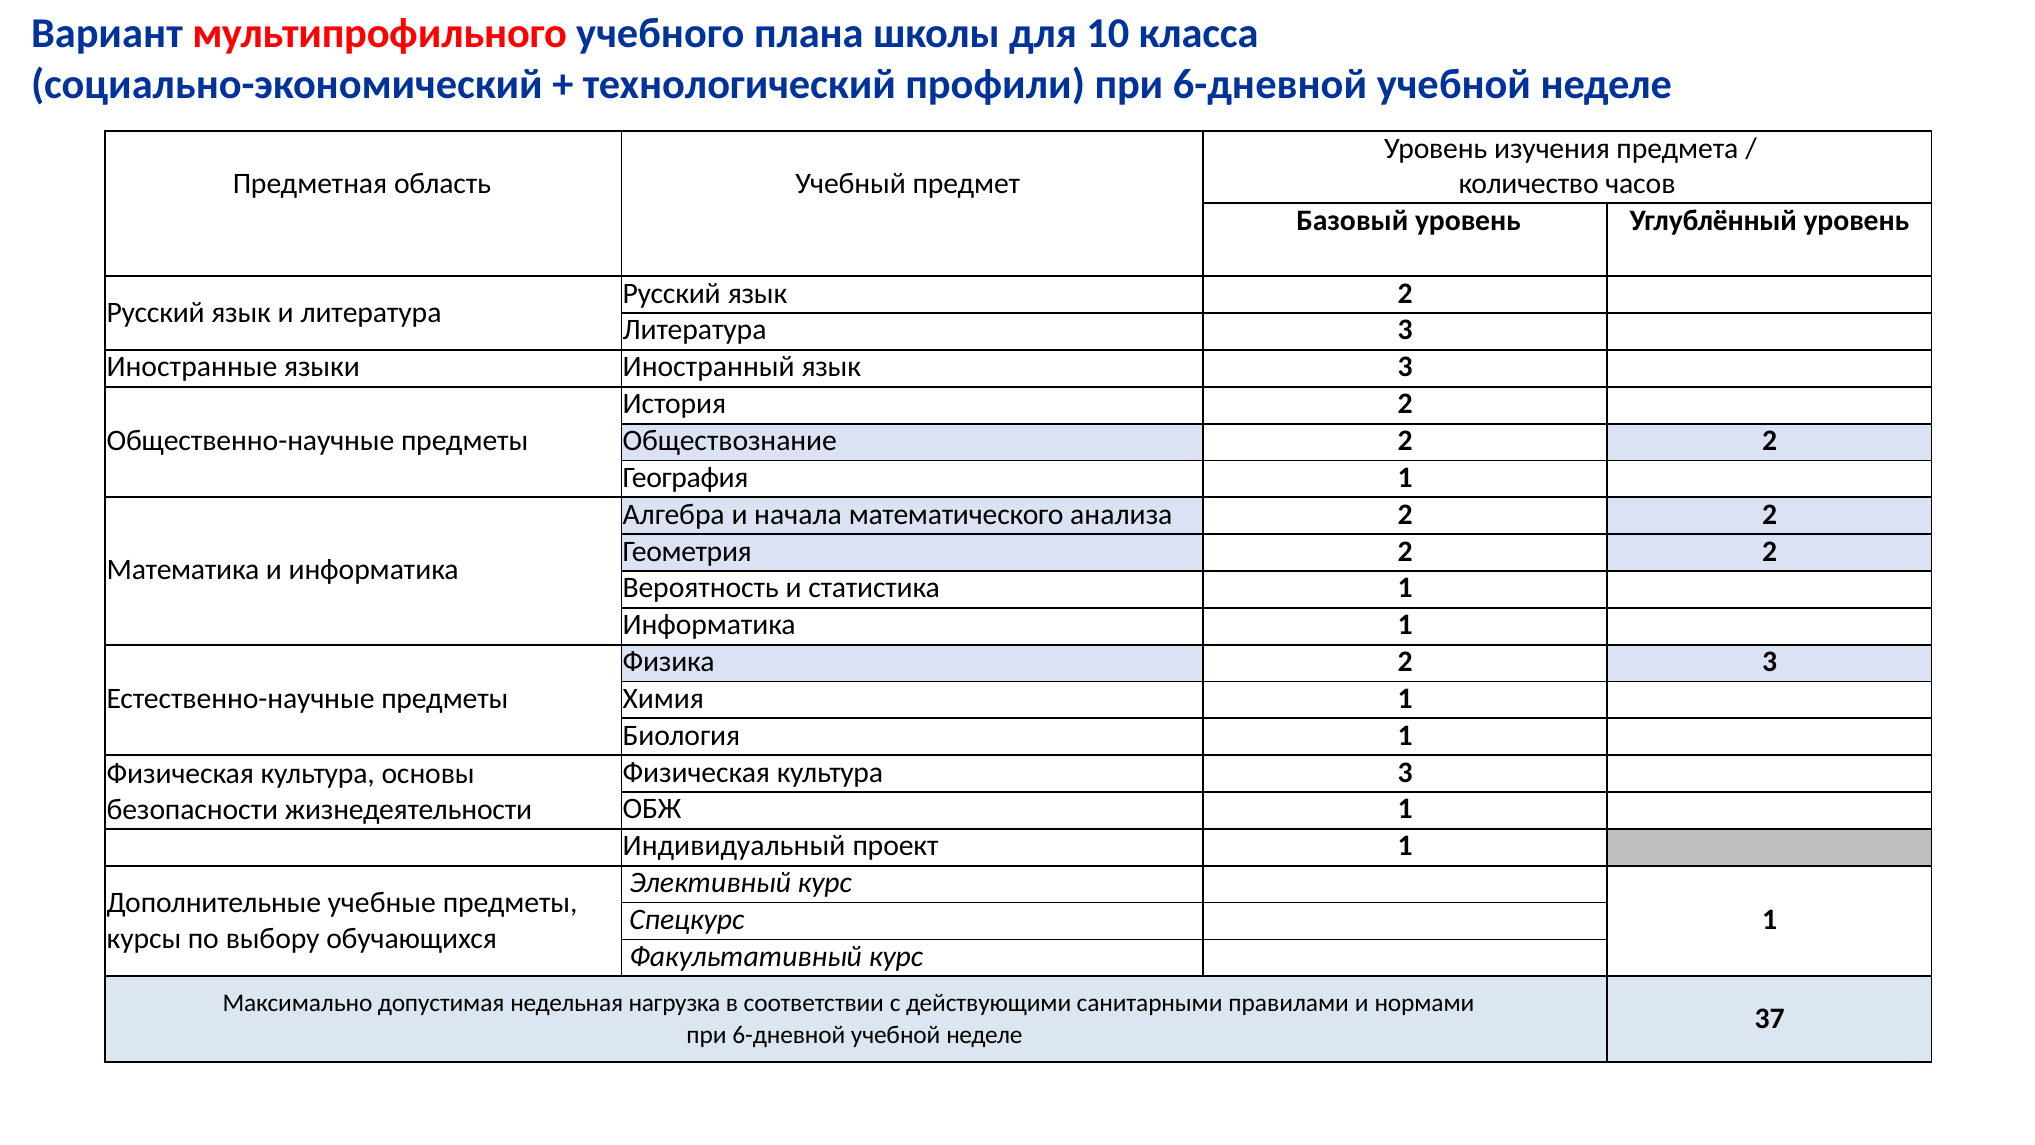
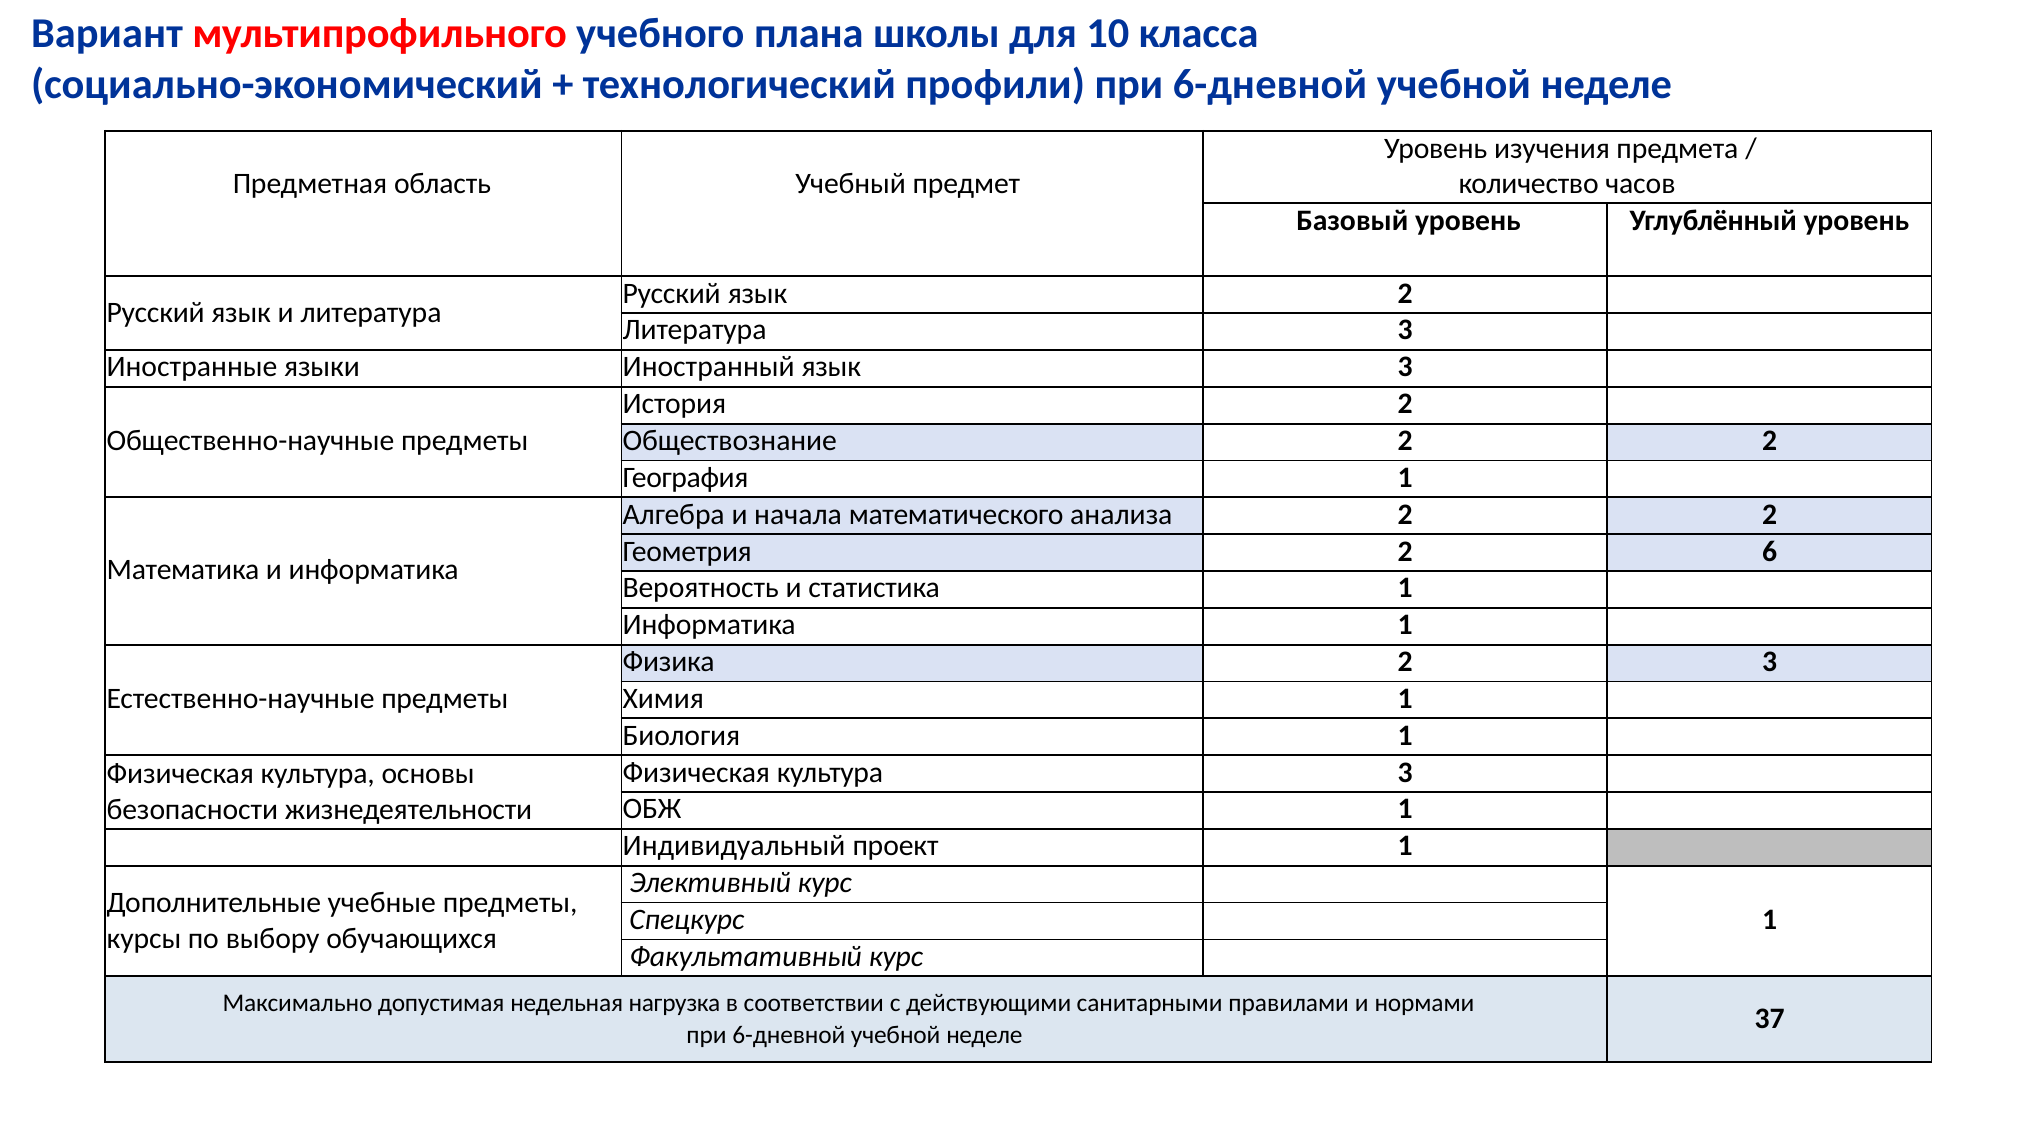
Геометрия 2 2: 2 -> 6
